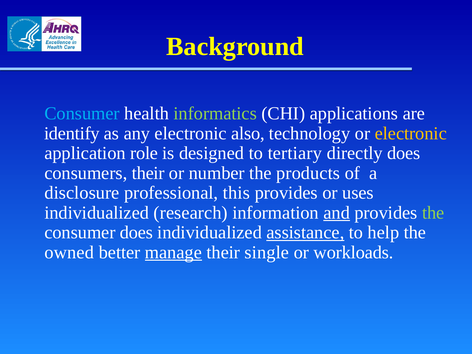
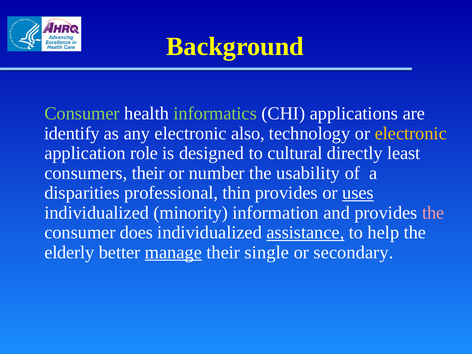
Consumer at (82, 114) colour: light blue -> light green
tertiary: tertiary -> cultural
directly does: does -> least
products: products -> usability
disclosure: disclosure -> disparities
this: this -> thin
uses underline: none -> present
research: research -> minority
and underline: present -> none
the at (433, 213) colour: light green -> pink
owned: owned -> elderly
workloads: workloads -> secondary
